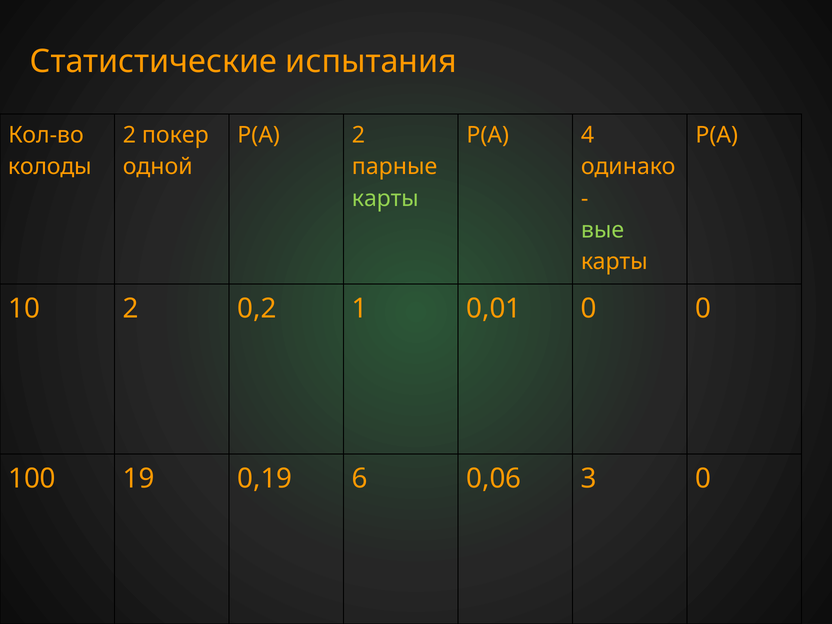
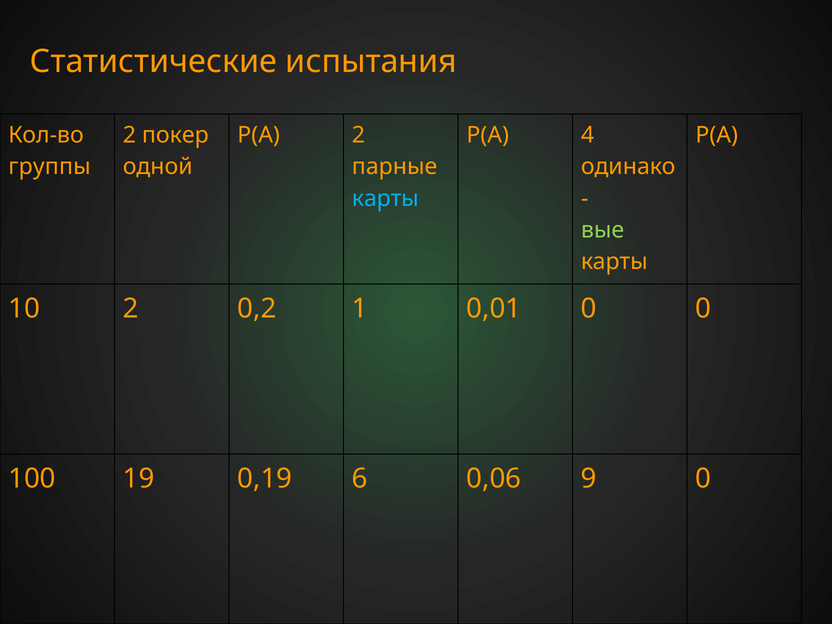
колоды: колоды -> группы
карты at (385, 198) colour: light green -> light blue
3: 3 -> 9
